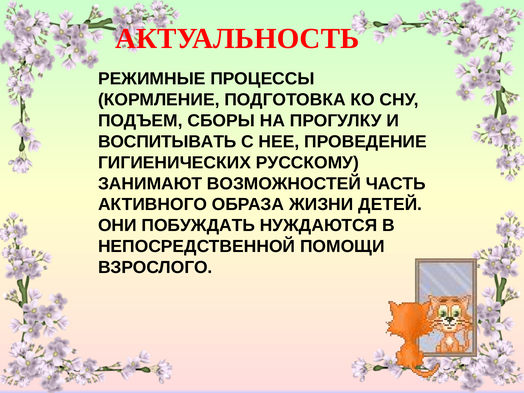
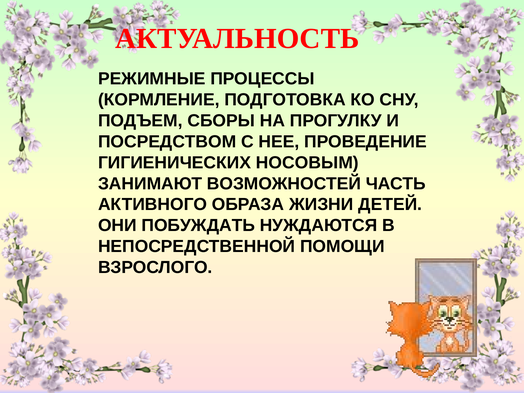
ВОСПИТЫВАТЬ: ВОСПИТЫВАТЬ -> ПОСРЕДСТВОМ
РУССКОМУ: РУССКОМУ -> НОСОВЫМ
